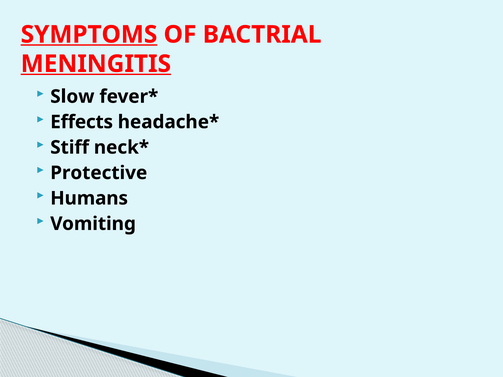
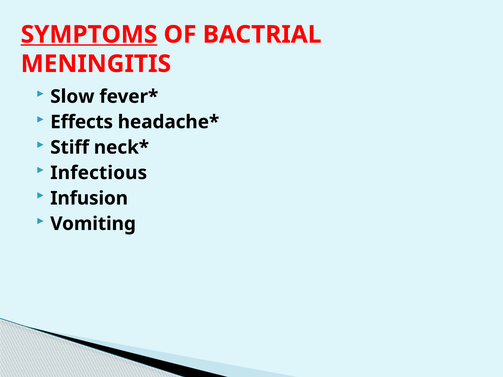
MENINGITIS underline: present -> none
Protective: Protective -> Infectious
Humans: Humans -> Infusion
